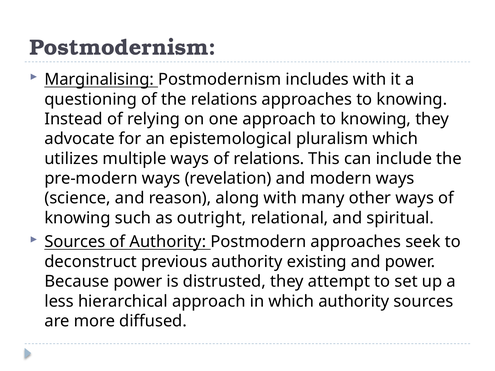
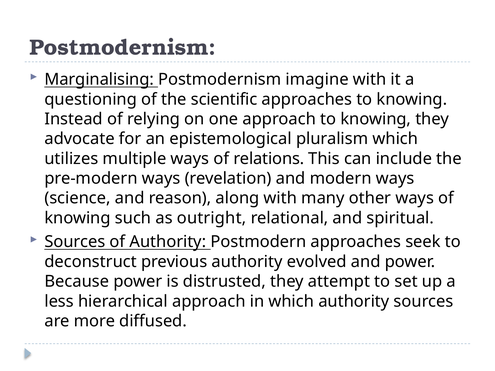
includes: includes -> imagine
the relations: relations -> scientific
existing: existing -> evolved
